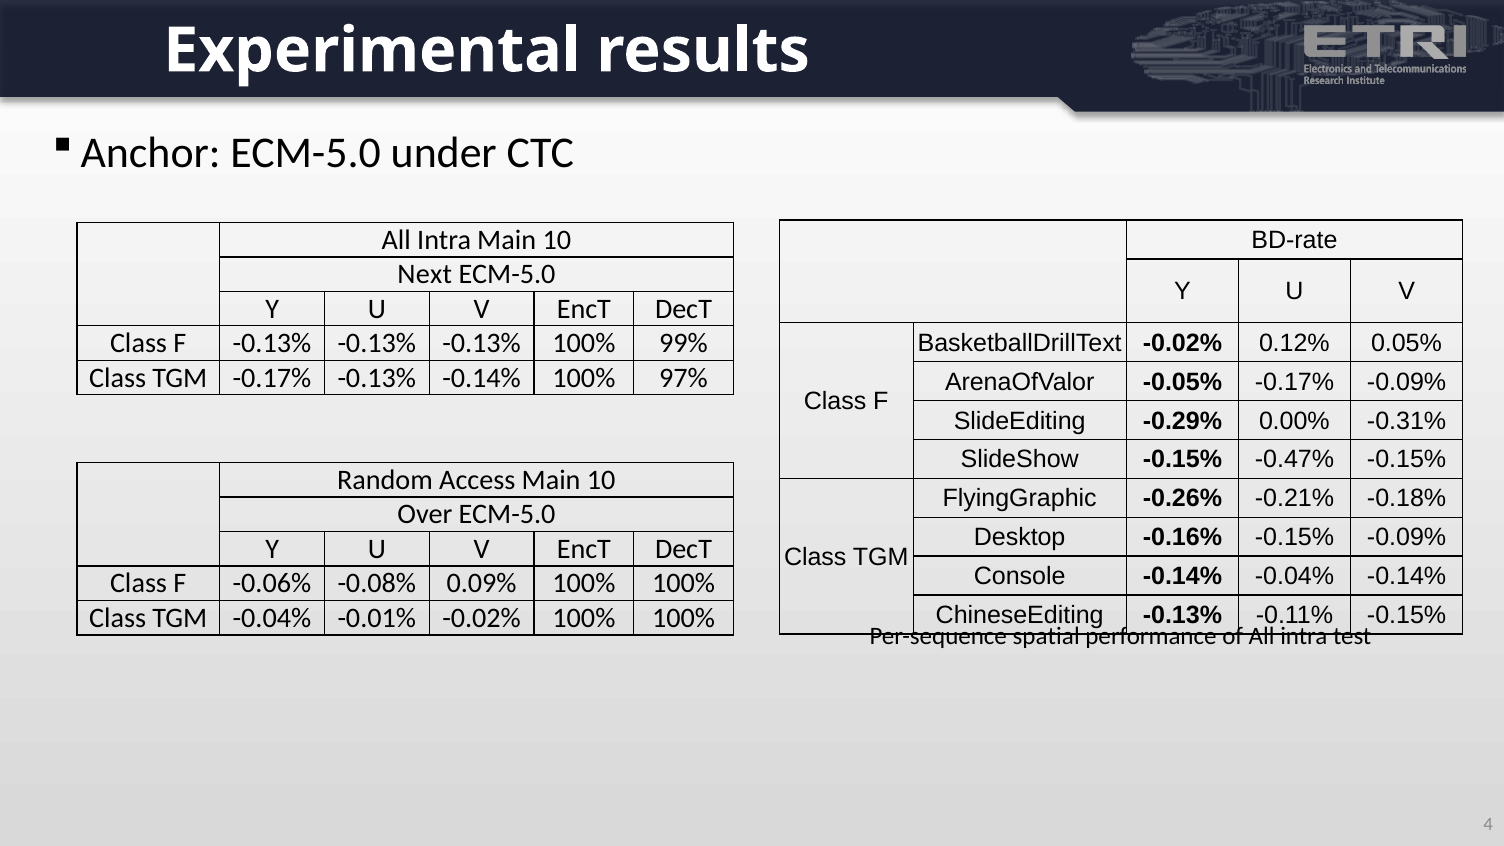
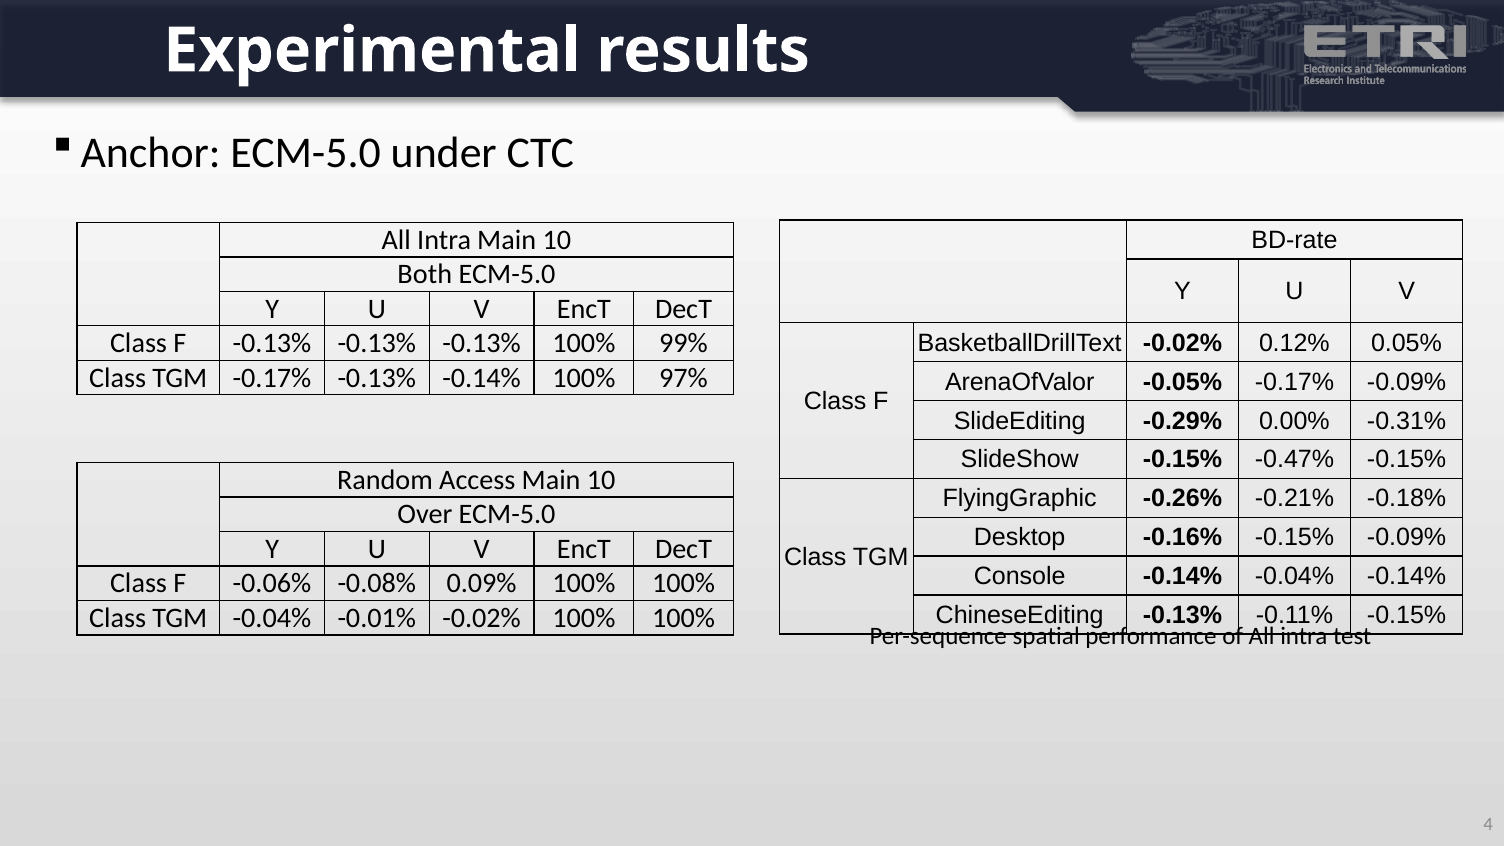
Next: Next -> Both
